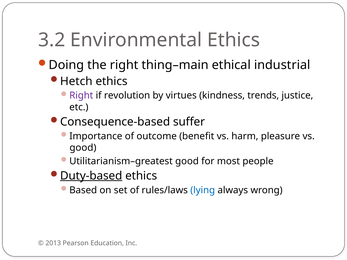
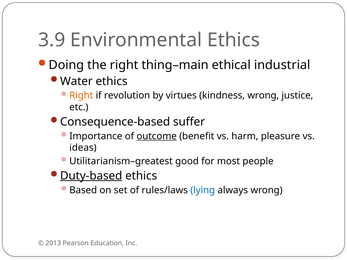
3.2: 3.2 -> 3.9
Hetch: Hetch -> Water
Right at (81, 96) colour: purple -> orange
kindness trends: trends -> wrong
outcome underline: none -> present
good at (83, 148): good -> ideas
